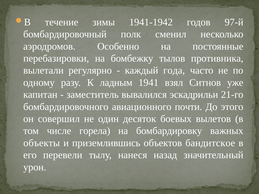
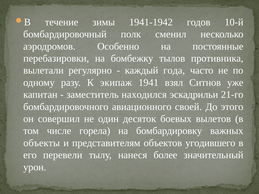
97-й: 97-й -> 10-й
ладным: ладным -> экипаж
вывалился: вывалился -> находился
почти: почти -> своей
приземлившись: приземлившись -> представителям
бандитское: бандитское -> угодившего
назад: назад -> более
